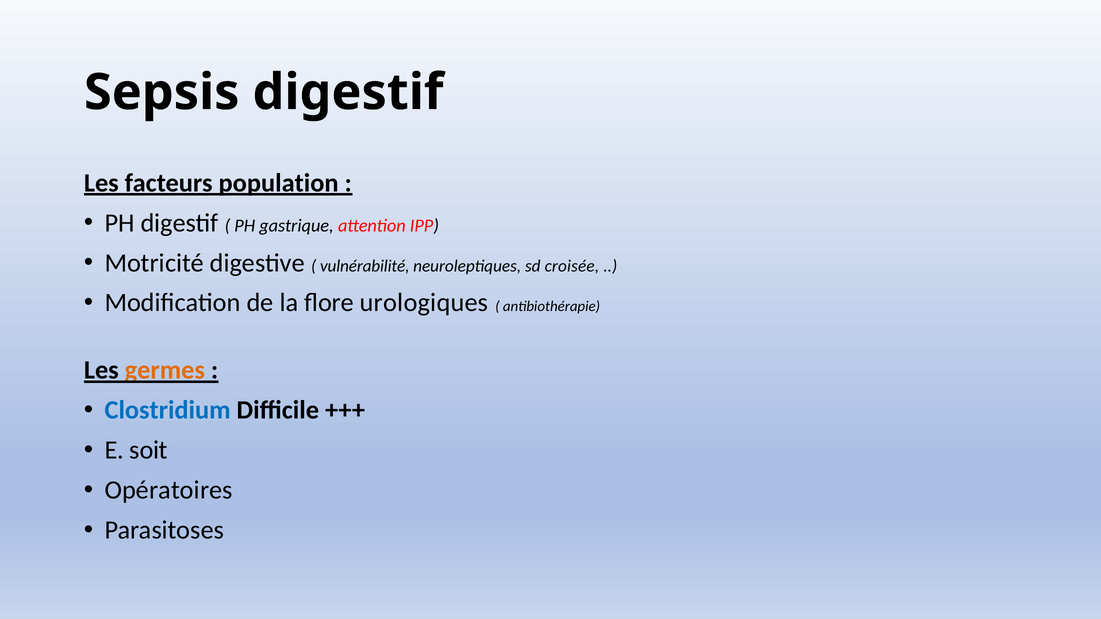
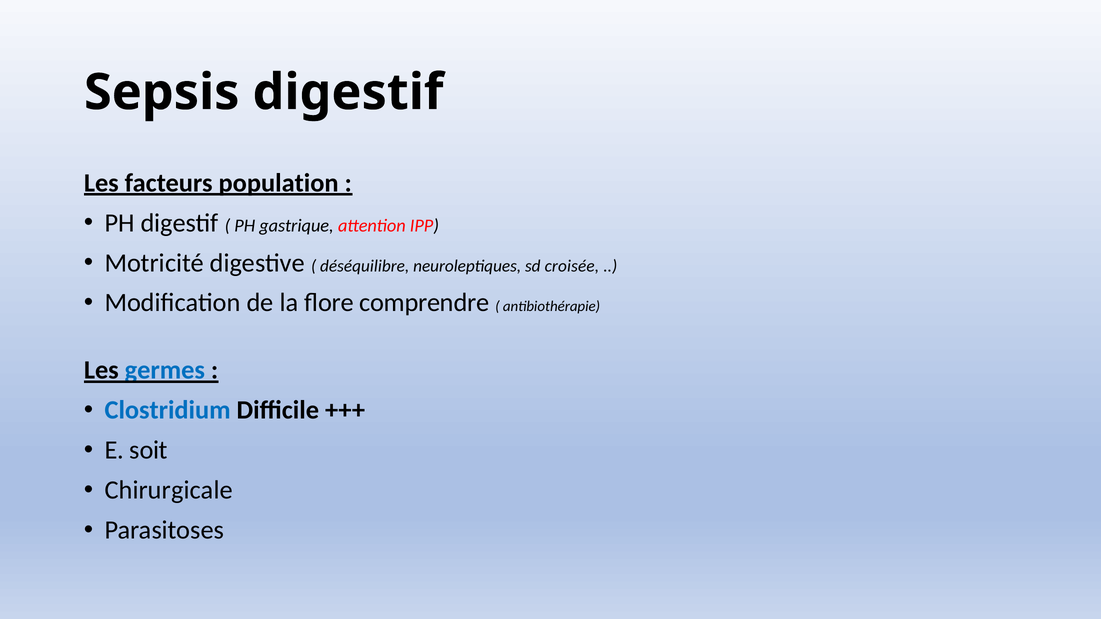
vulnérabilité: vulnérabilité -> déséquilibre
urologiques: urologiques -> comprendre
germes colour: orange -> blue
Opératoires: Opératoires -> Chirurgicale
